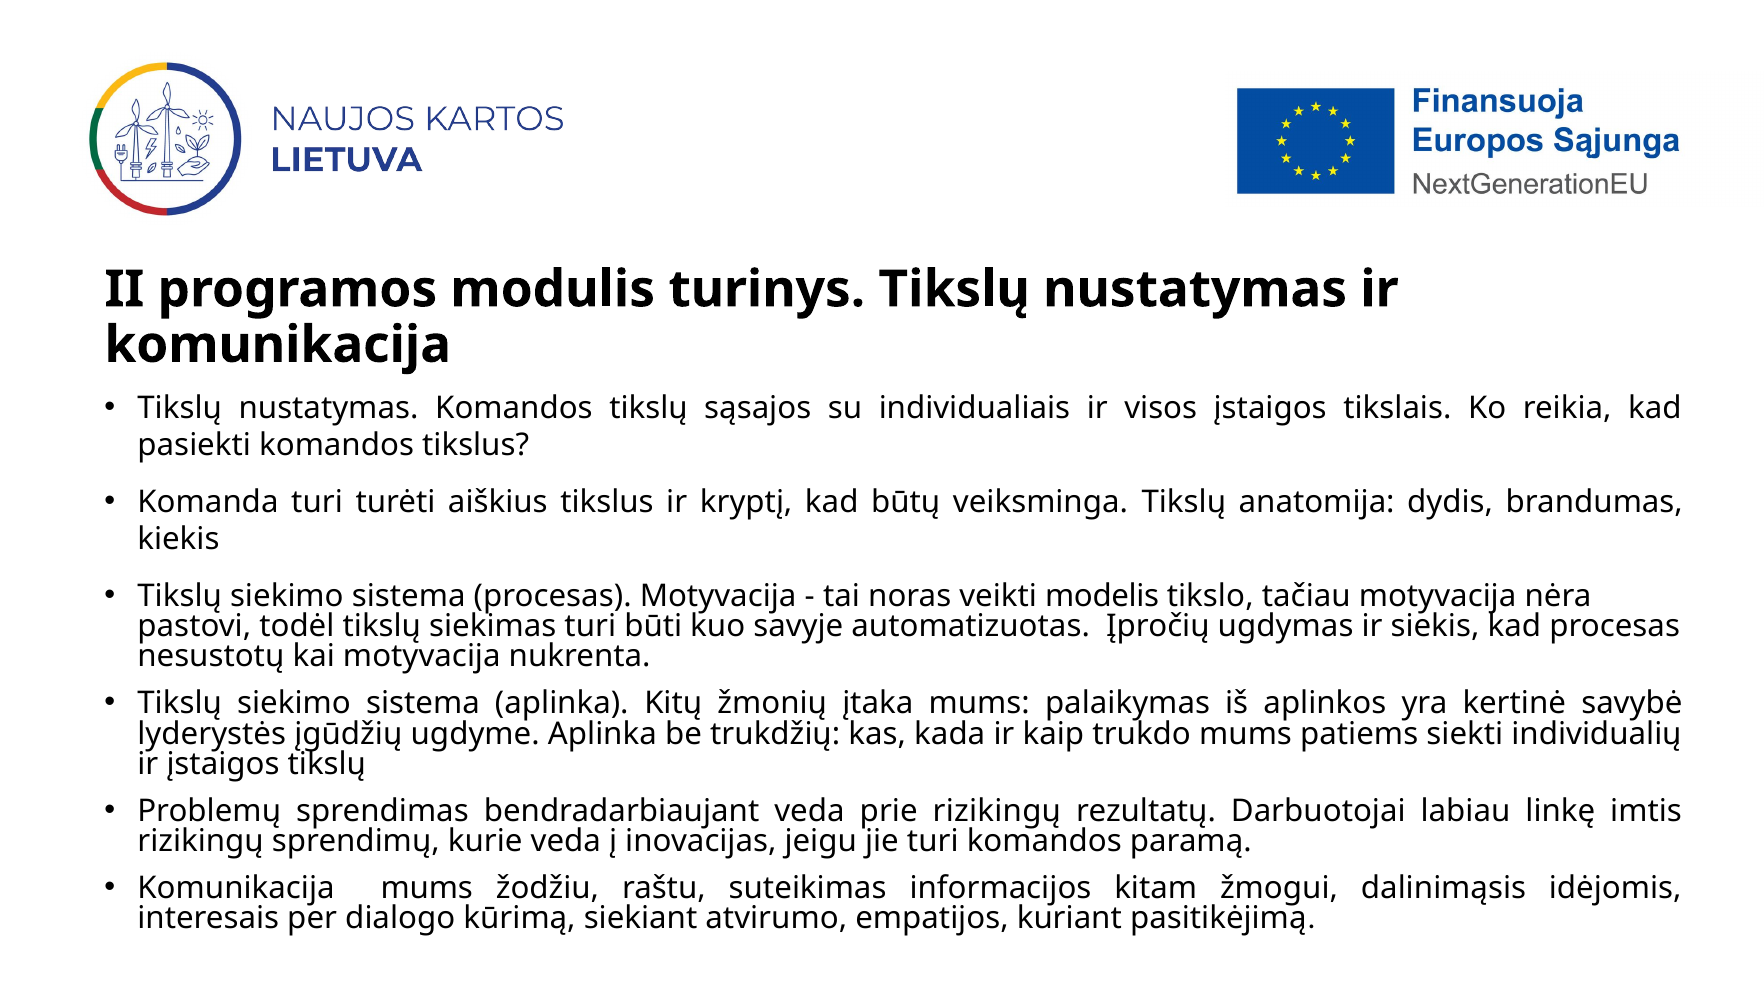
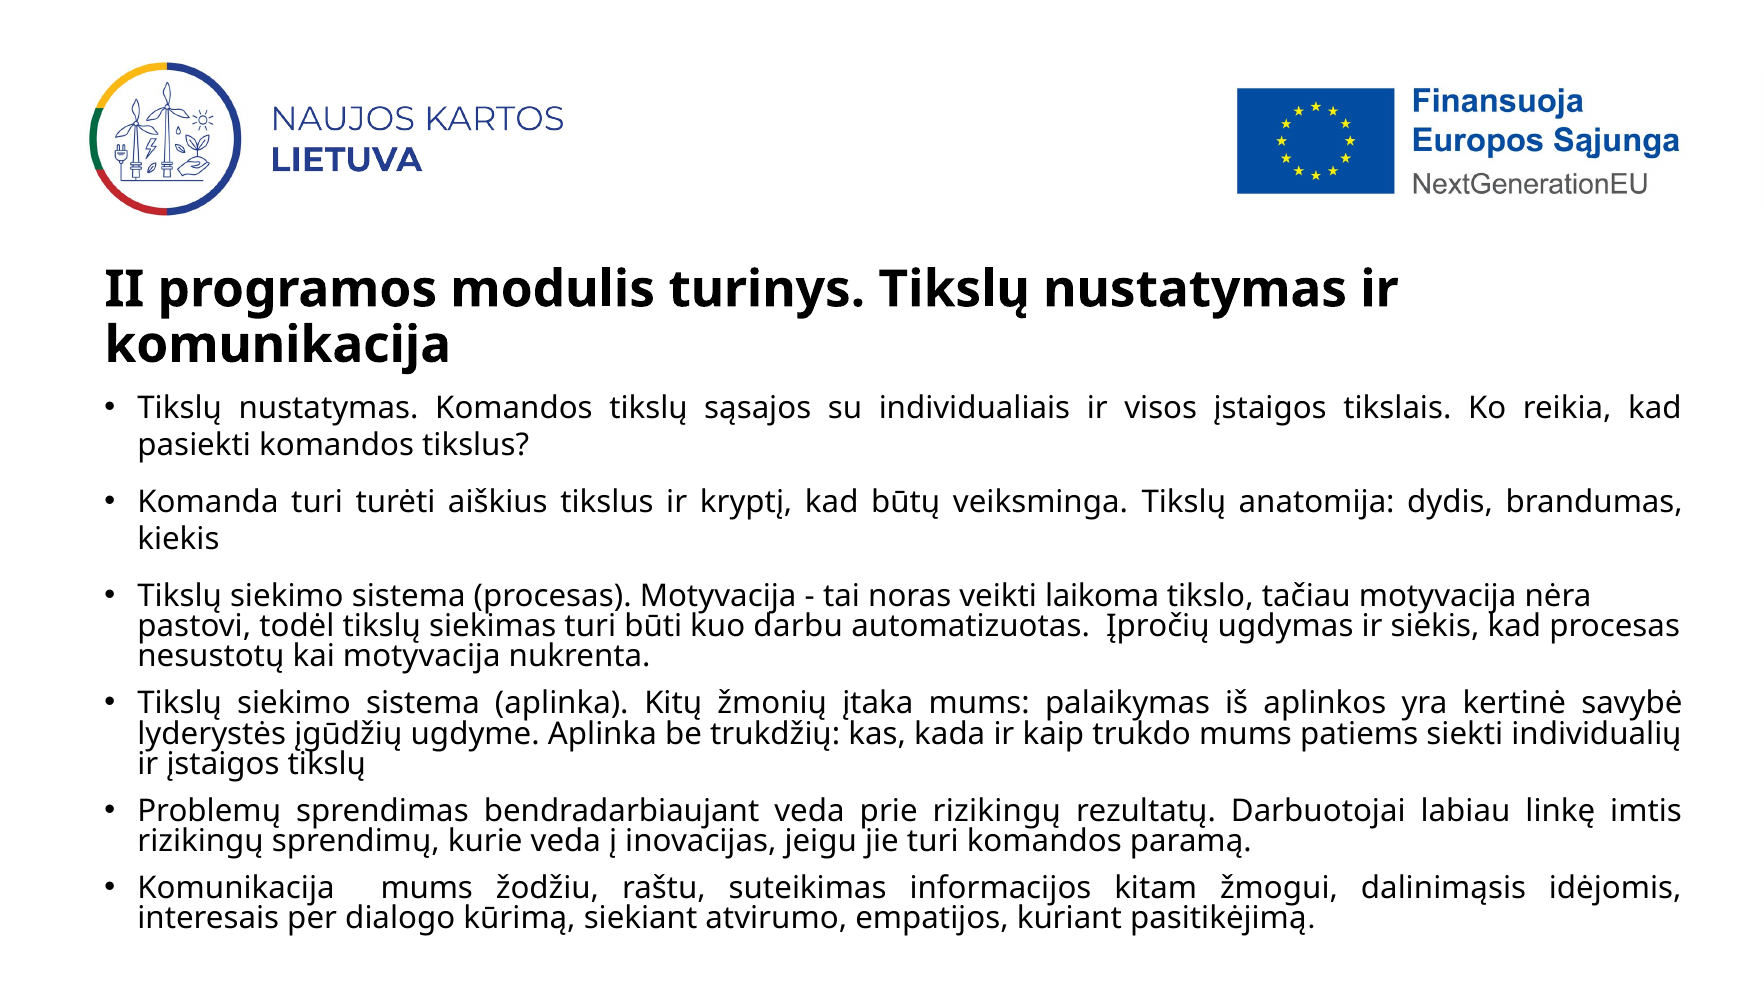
modelis: modelis -> laikoma
savyje: savyje -> darbu
